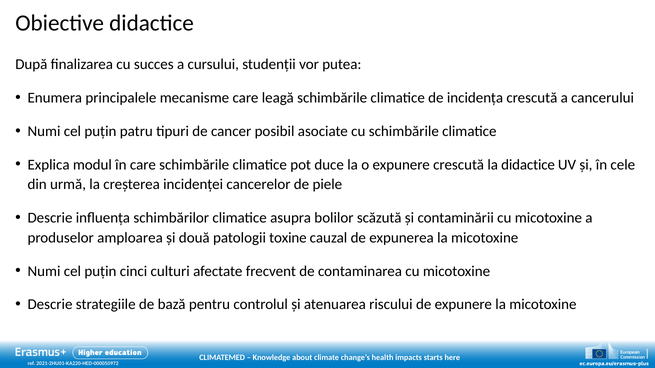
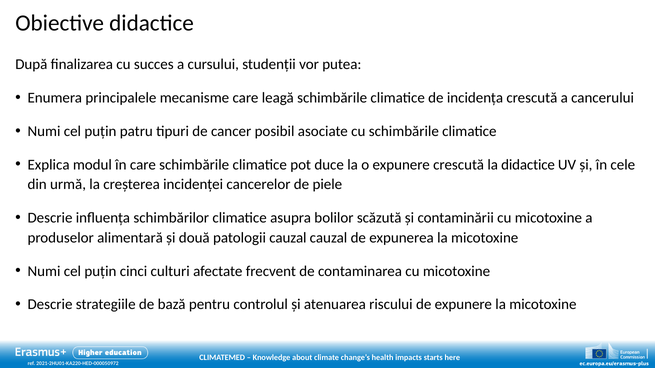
amploarea: amploarea -> alimentară
patologii toxine: toxine -> cauzal
